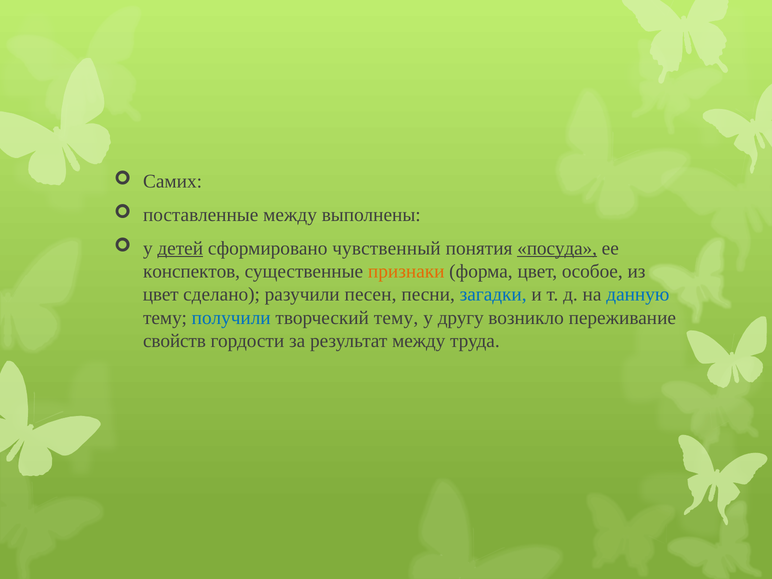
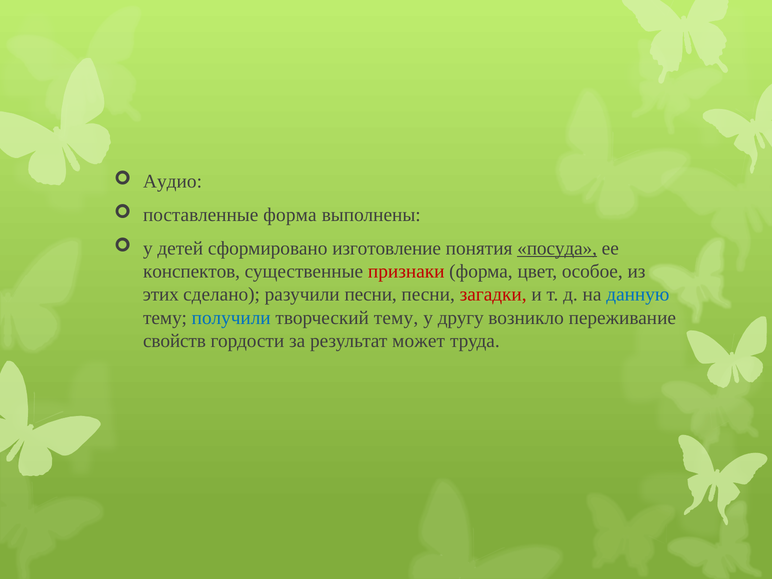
Самих: Самих -> Аудио
поставленные между: между -> форма
детей underline: present -> none
чувственный: чувственный -> изготовление
признаки colour: orange -> red
цвет at (161, 295): цвет -> этих
разучили песен: песен -> песни
загадки colour: blue -> red
результат между: между -> может
